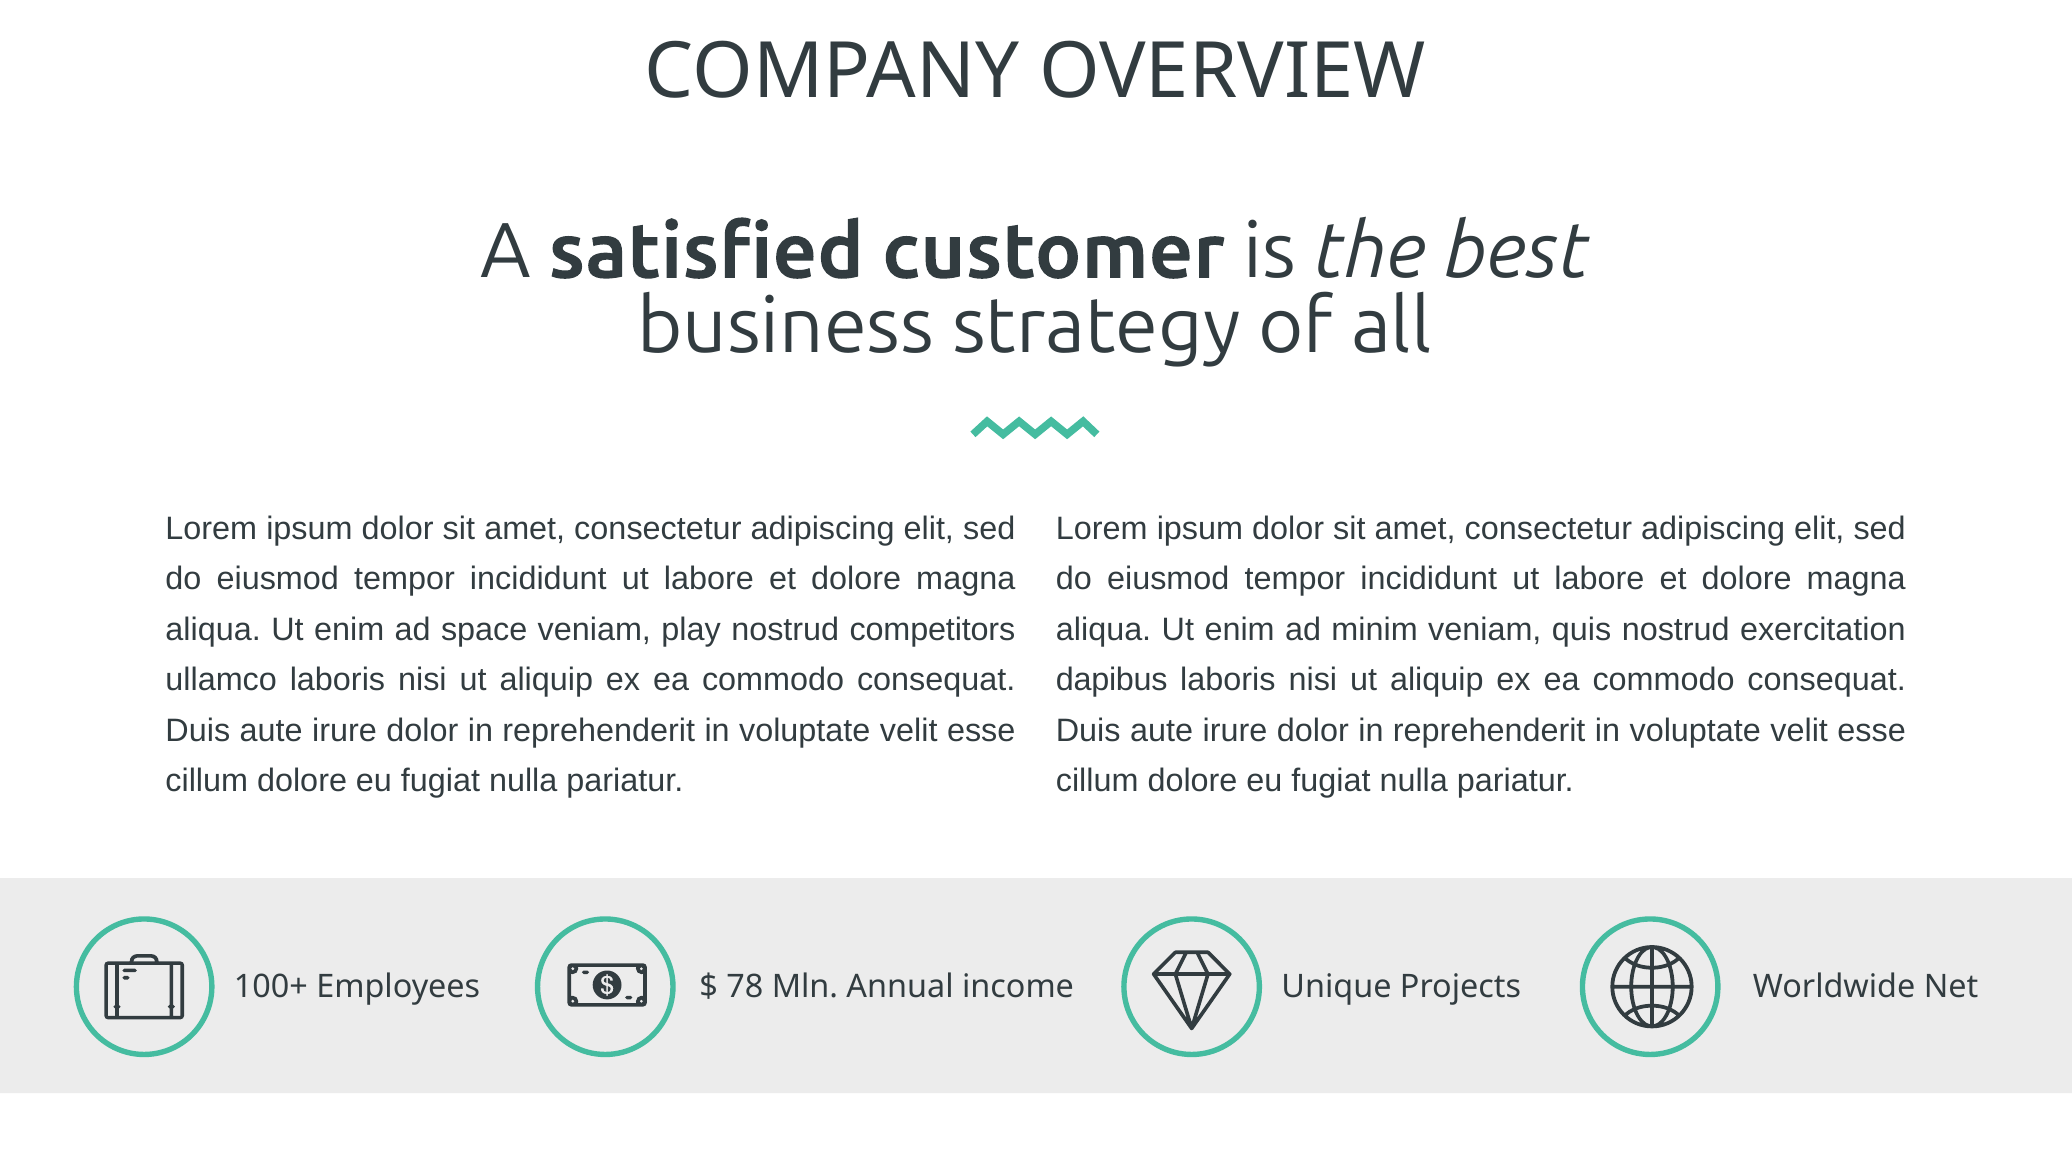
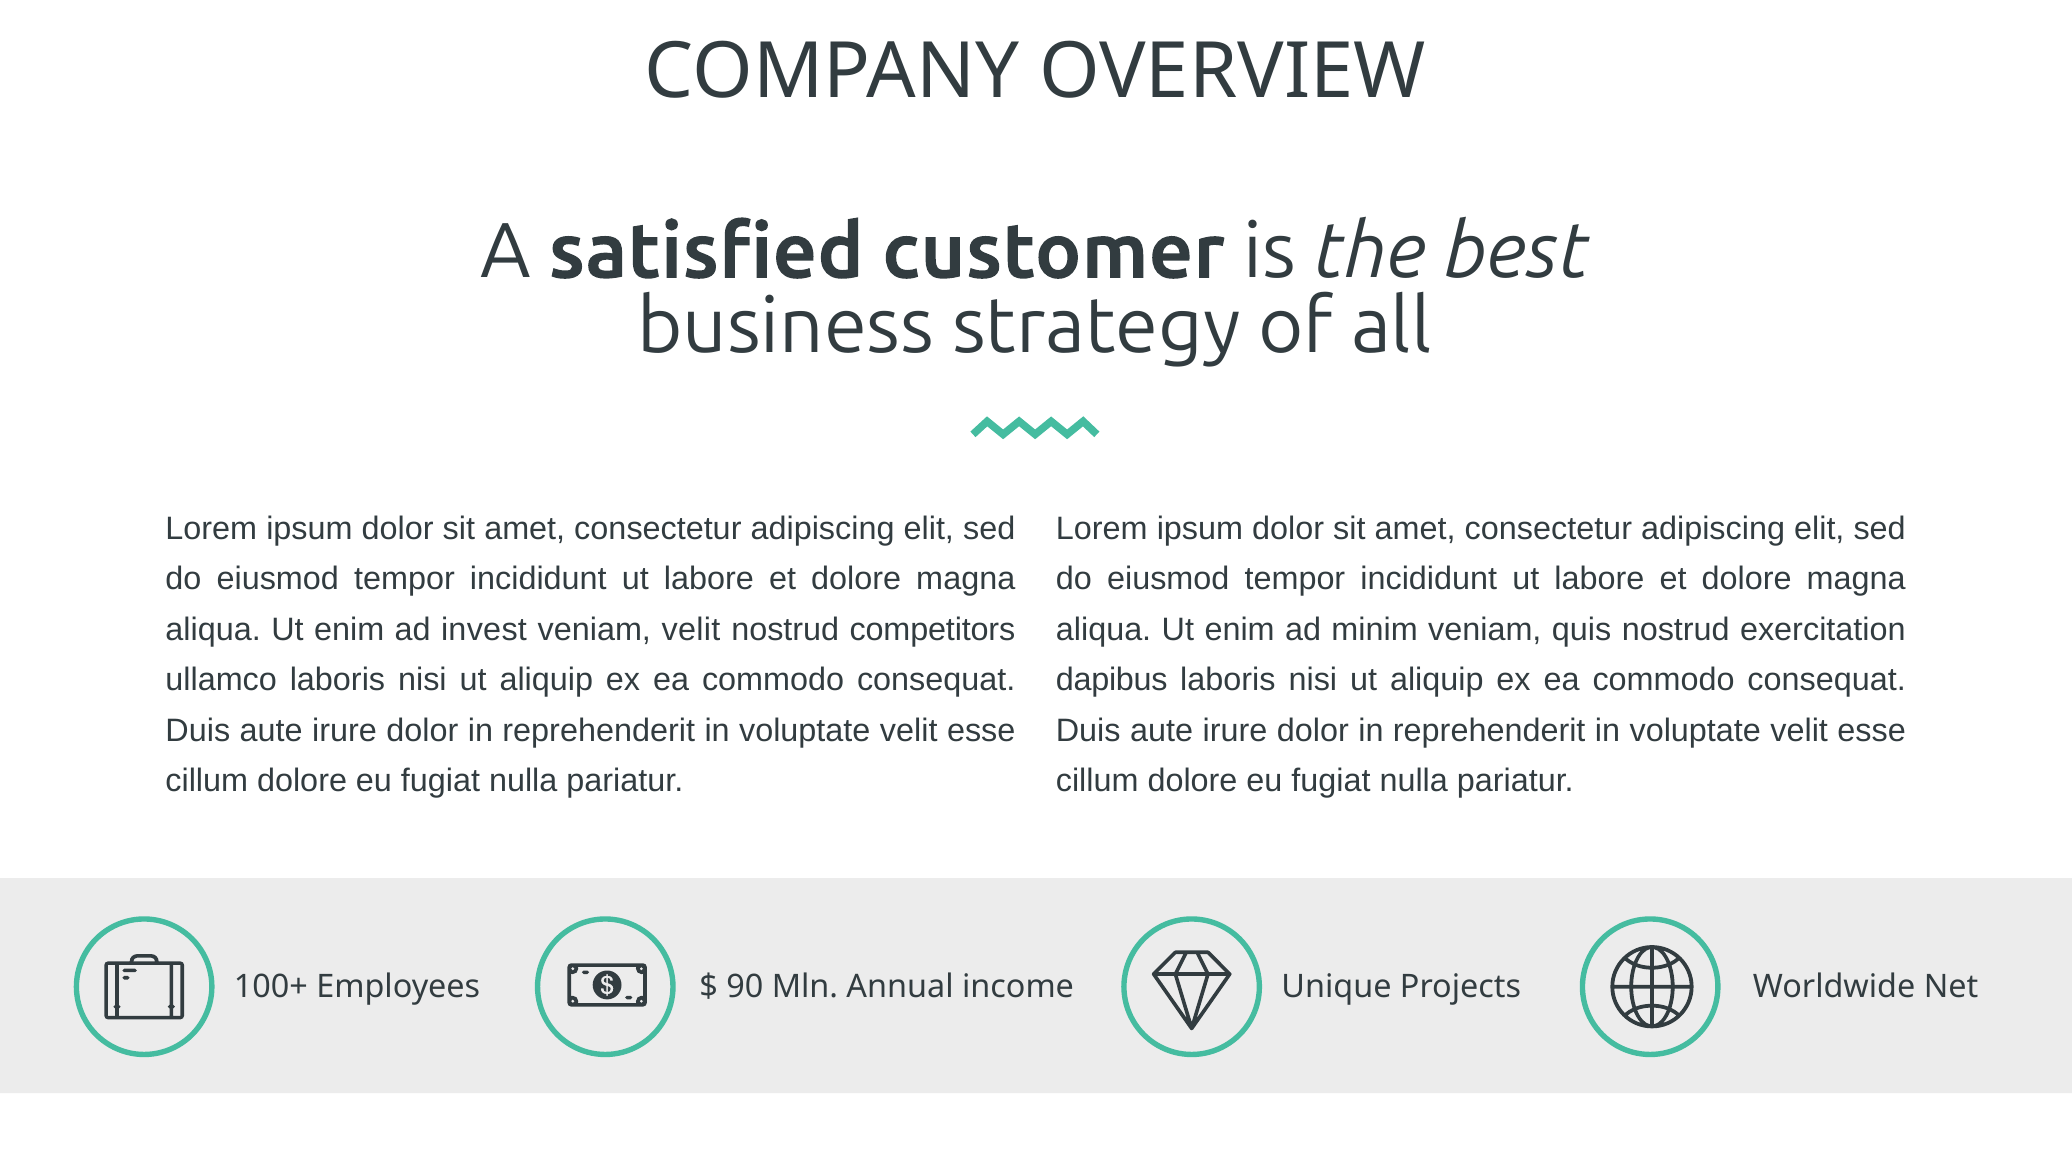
space: space -> invest
veniam play: play -> velit
78: 78 -> 90
